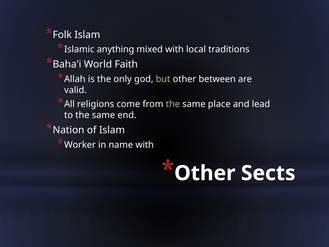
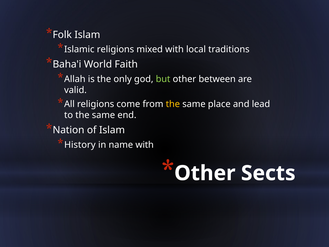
Islamic anything: anything -> religions
the at (173, 104) colour: light green -> yellow
Worker: Worker -> History
